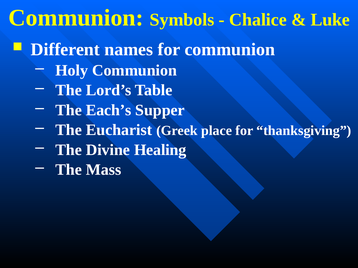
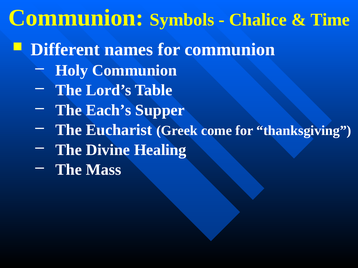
Luke: Luke -> Time
place: place -> come
